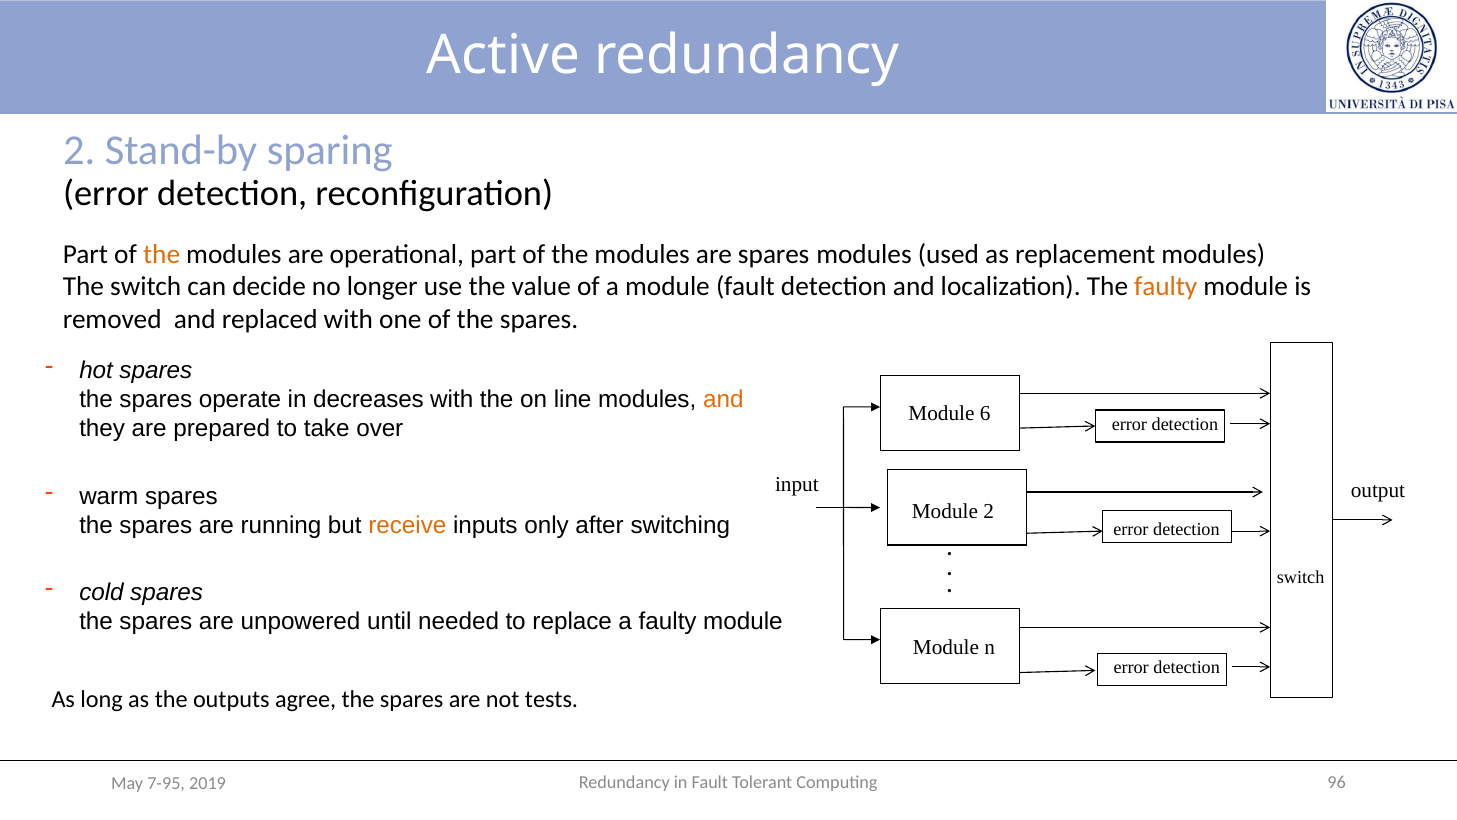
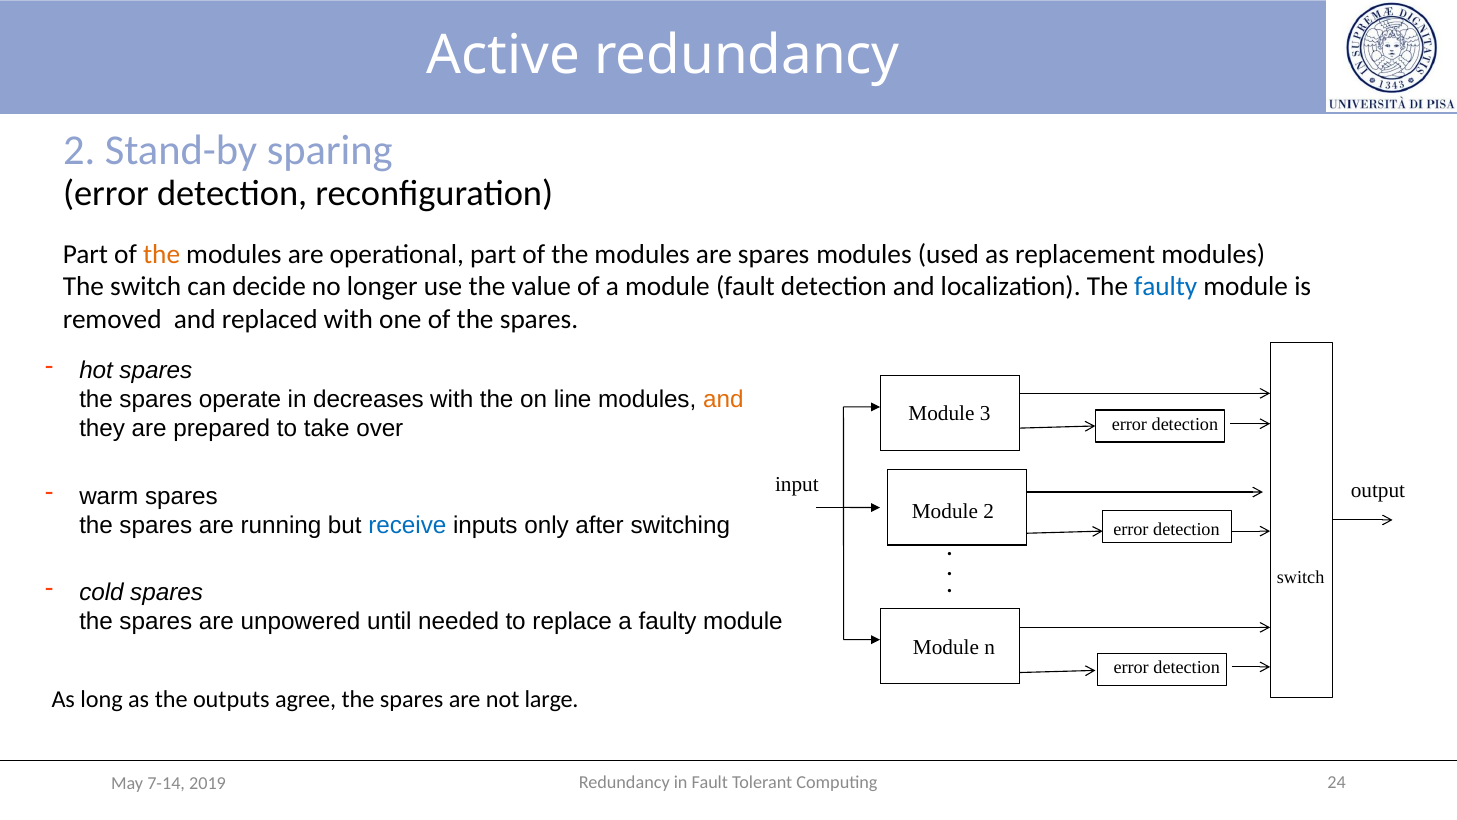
faulty at (1166, 287) colour: orange -> blue
6: 6 -> 3
receive colour: orange -> blue
tests: tests -> large
96: 96 -> 24
7-95: 7-95 -> 7-14
